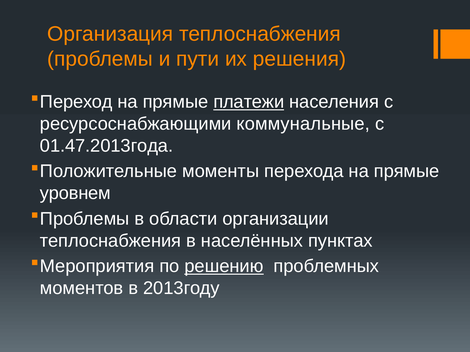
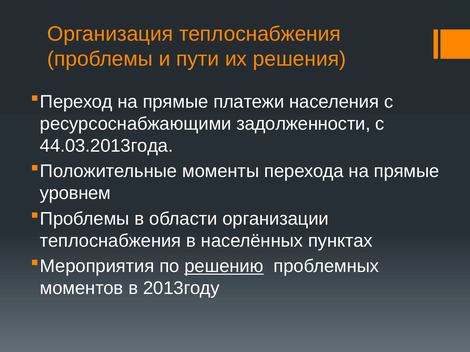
платежи underline: present -> none
коммунальные: коммунальные -> задолженности
01.47.2013года: 01.47.2013года -> 44.03.2013года
